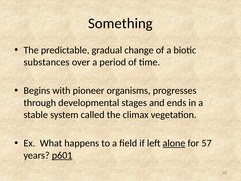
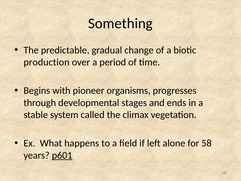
substances: substances -> production
alone underline: present -> none
57: 57 -> 58
